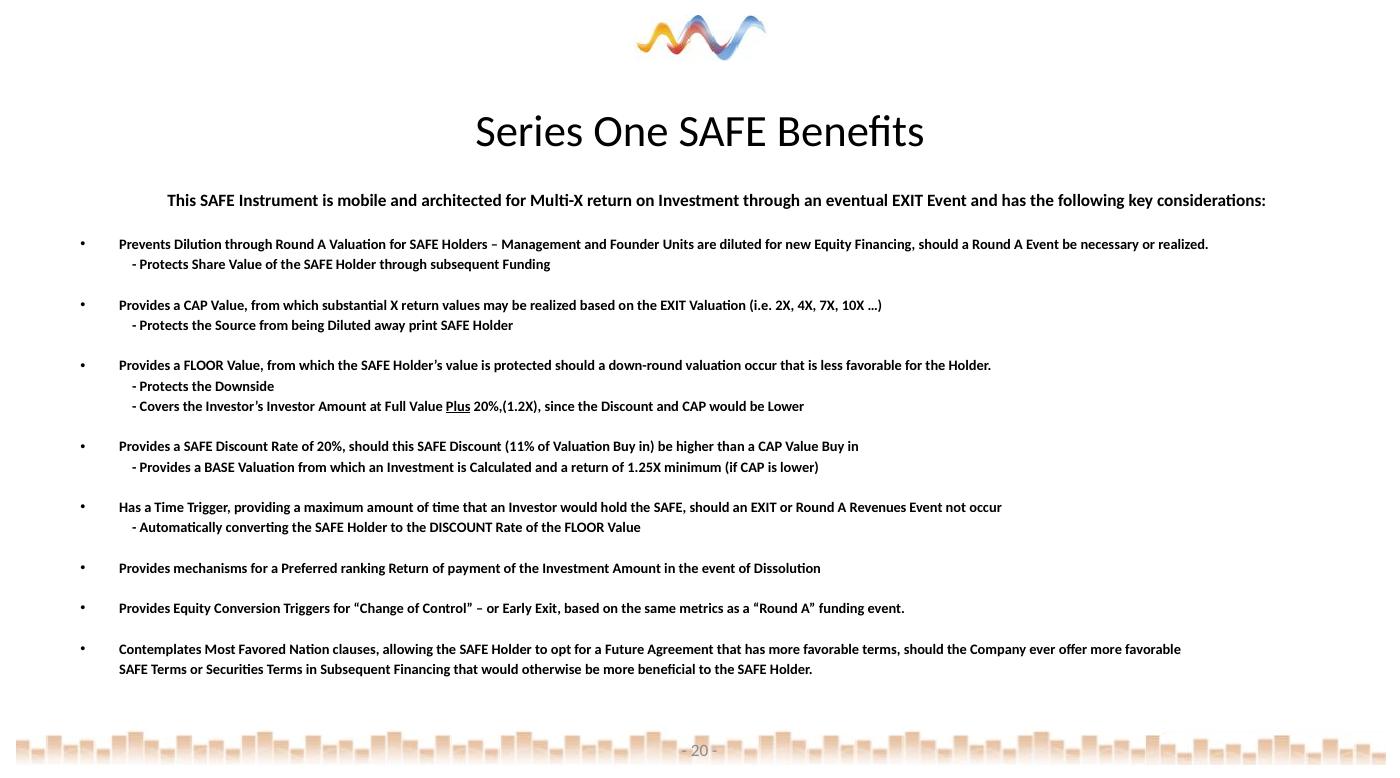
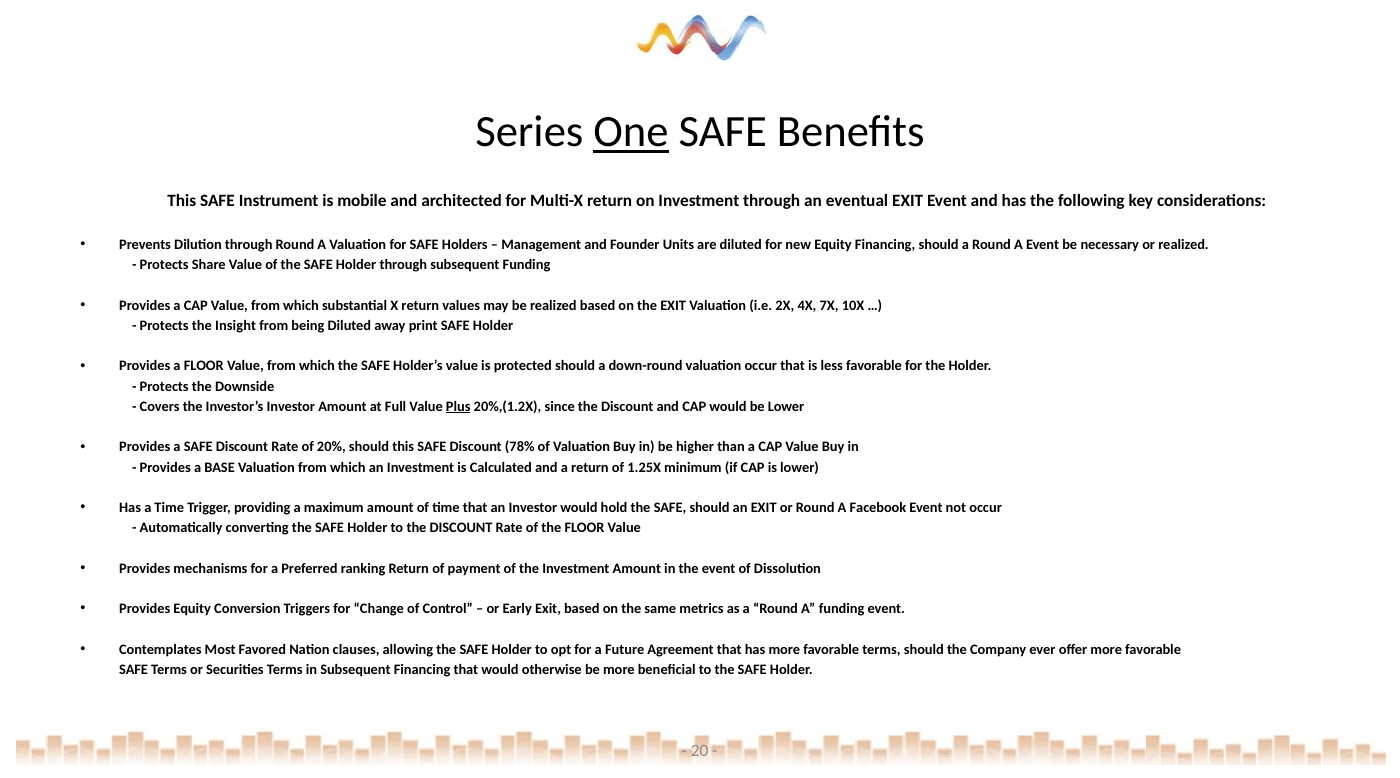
One underline: none -> present
Source: Source -> Insight
11%: 11% -> 78%
Revenues: Revenues -> Facebook
